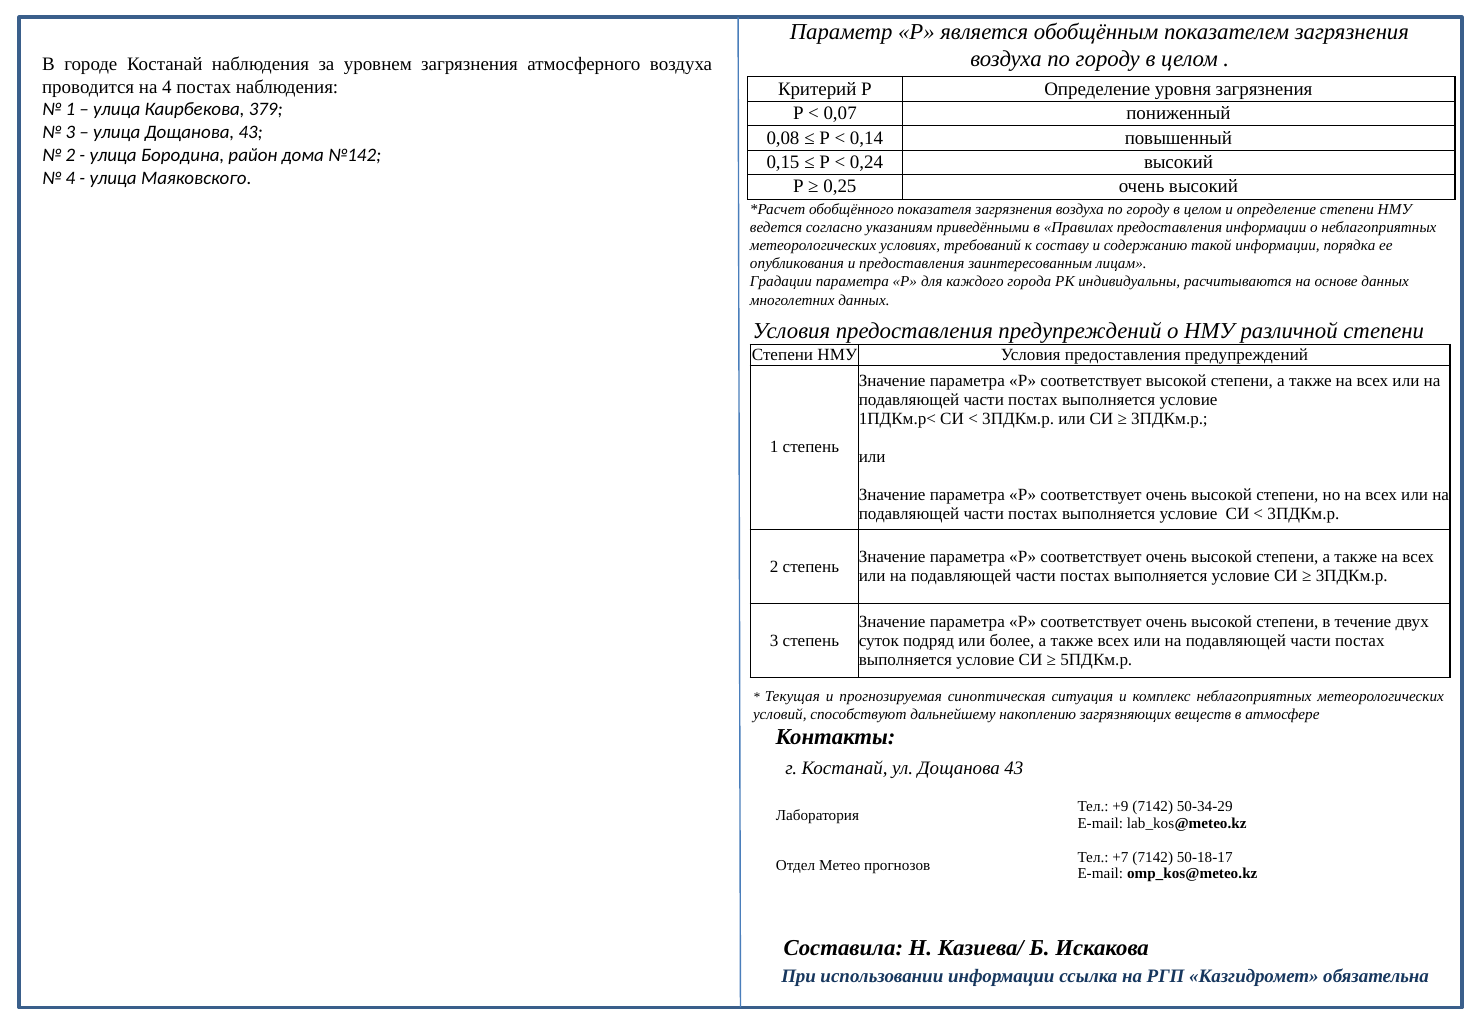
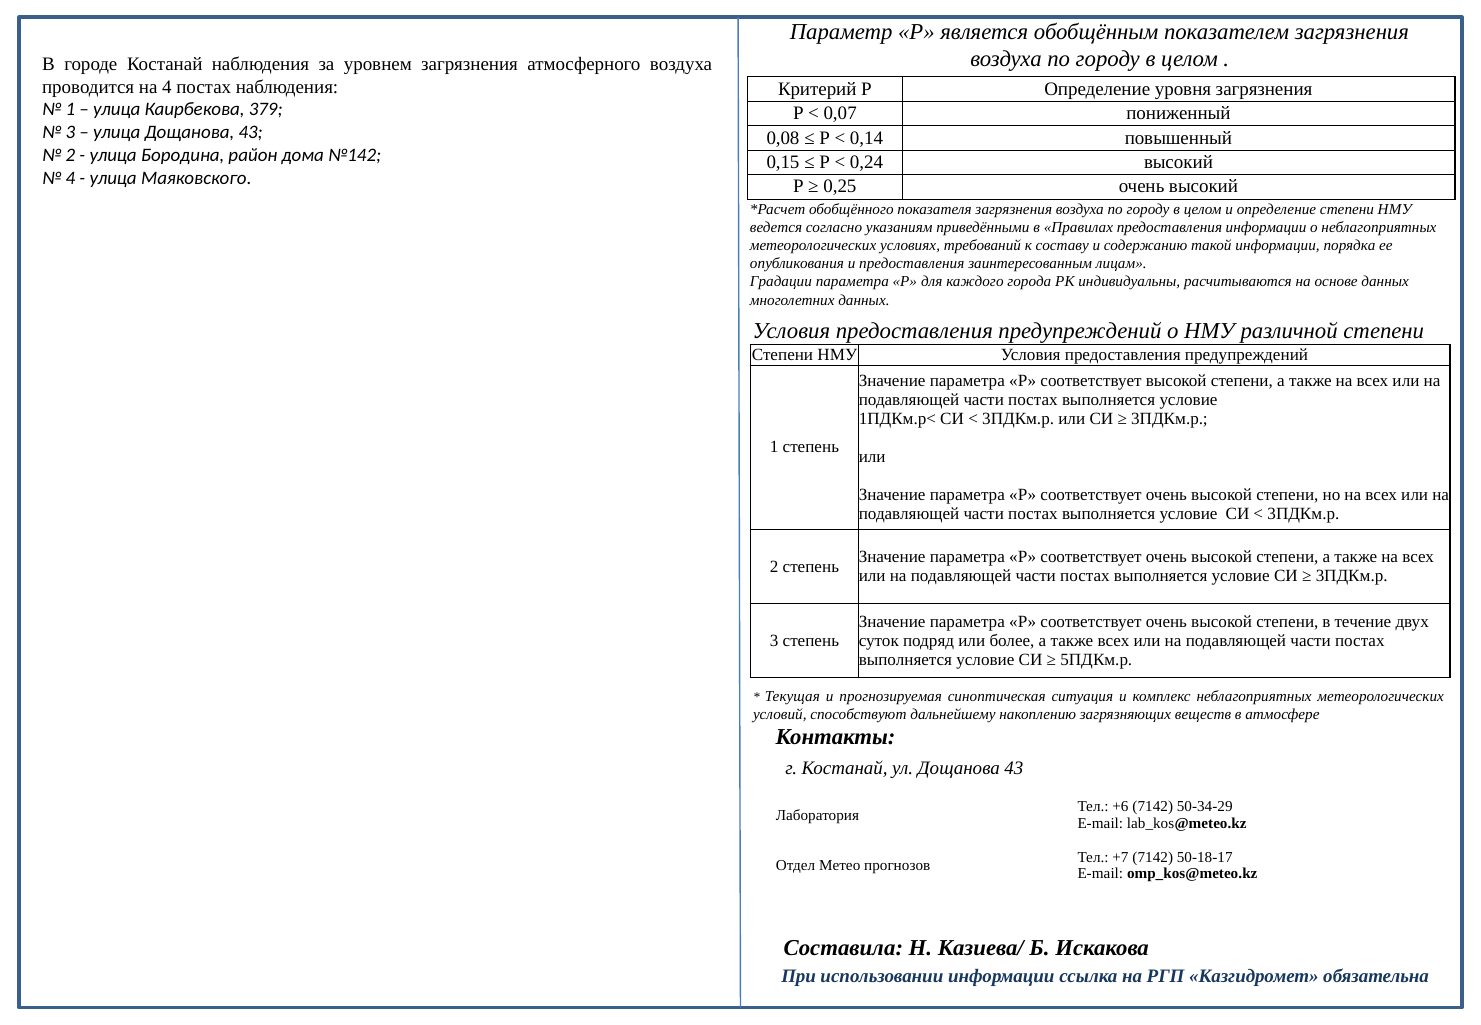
+9: +9 -> +6
